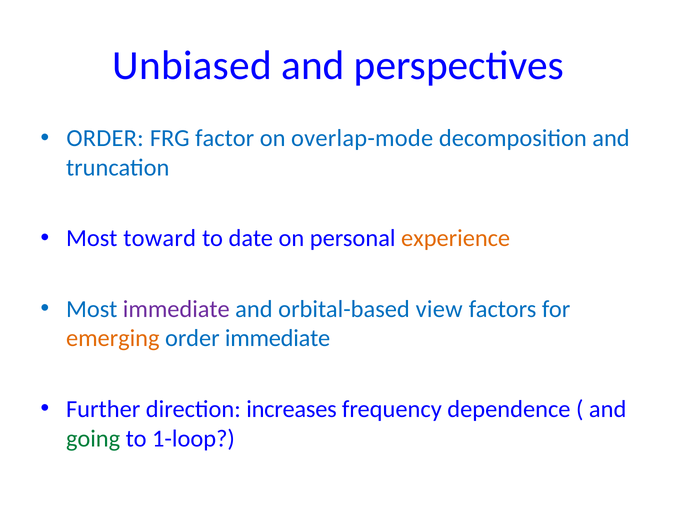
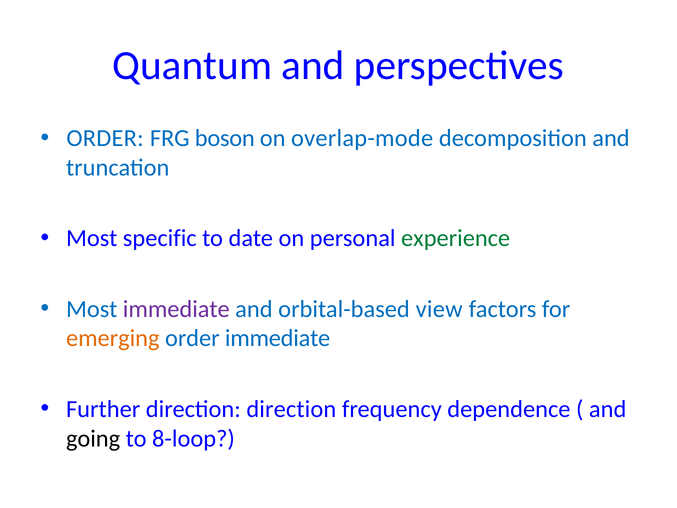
Unbiased: Unbiased -> Quantum
factor: factor -> boson
toward: toward -> specific
experience colour: orange -> green
direction increases: increases -> direction
going colour: green -> black
1-loop: 1-loop -> 8-loop
